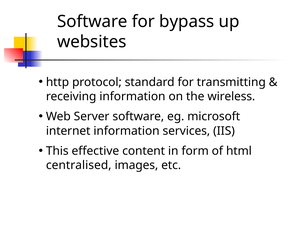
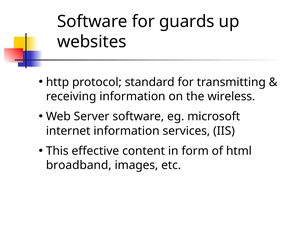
bypass: bypass -> guards
centralised: centralised -> broadband
